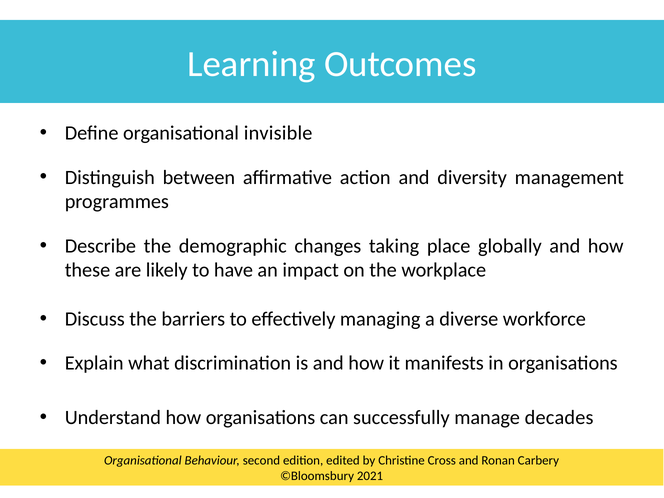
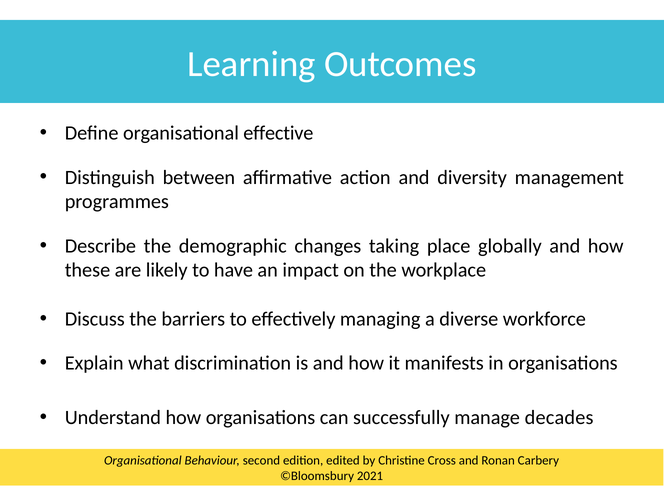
invisible: invisible -> effective
